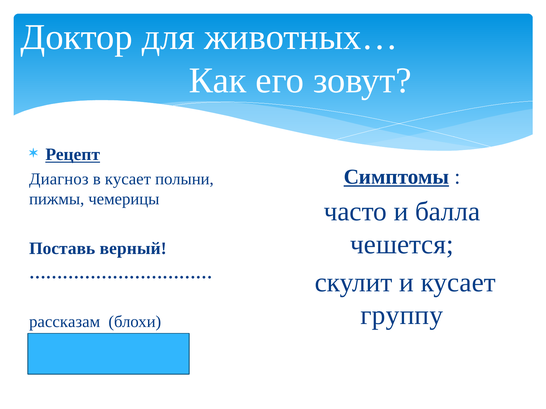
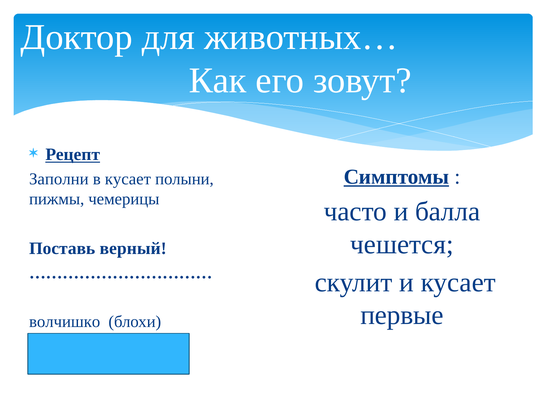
Диагноз: Диагноз -> Заполни
группу: группу -> первые
рассказам: рассказам -> волчишко
